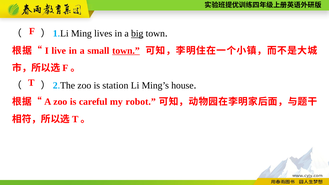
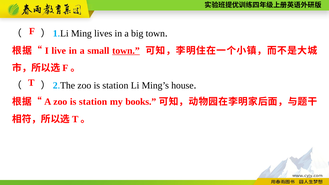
big underline: present -> none
A zoo is careful: careful -> station
robot: robot -> books
